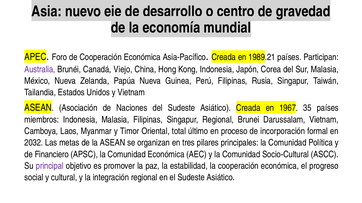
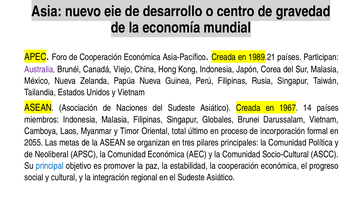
35: 35 -> 14
Singapur Regional: Regional -> Globales
2032: 2032 -> 2055
Financiero: Financiero -> Neoliberal
principal colour: purple -> blue
